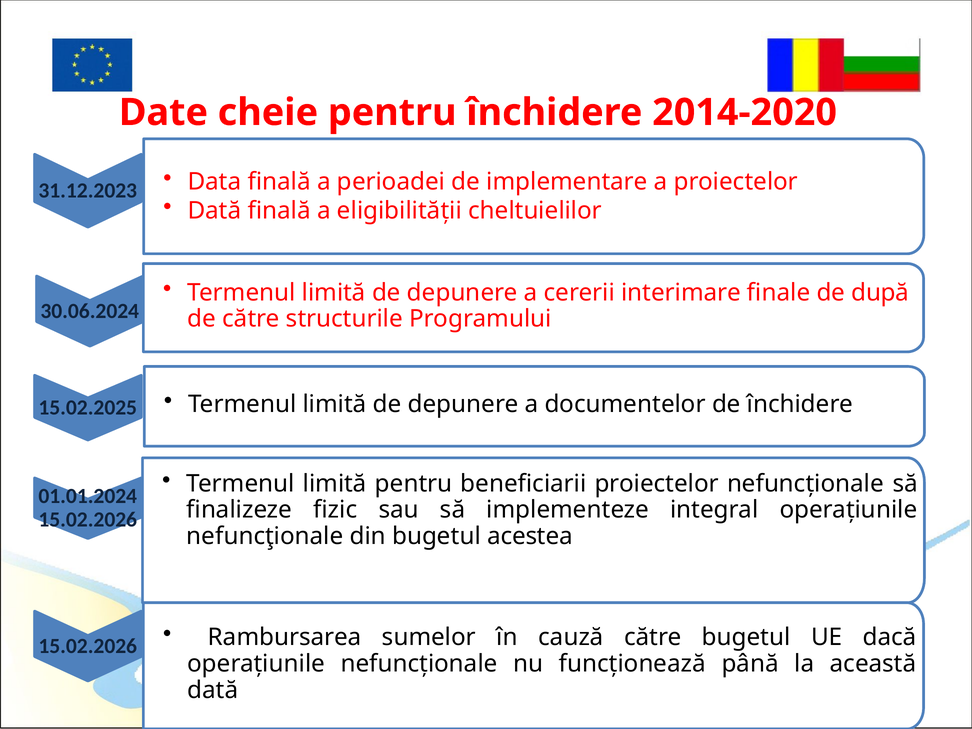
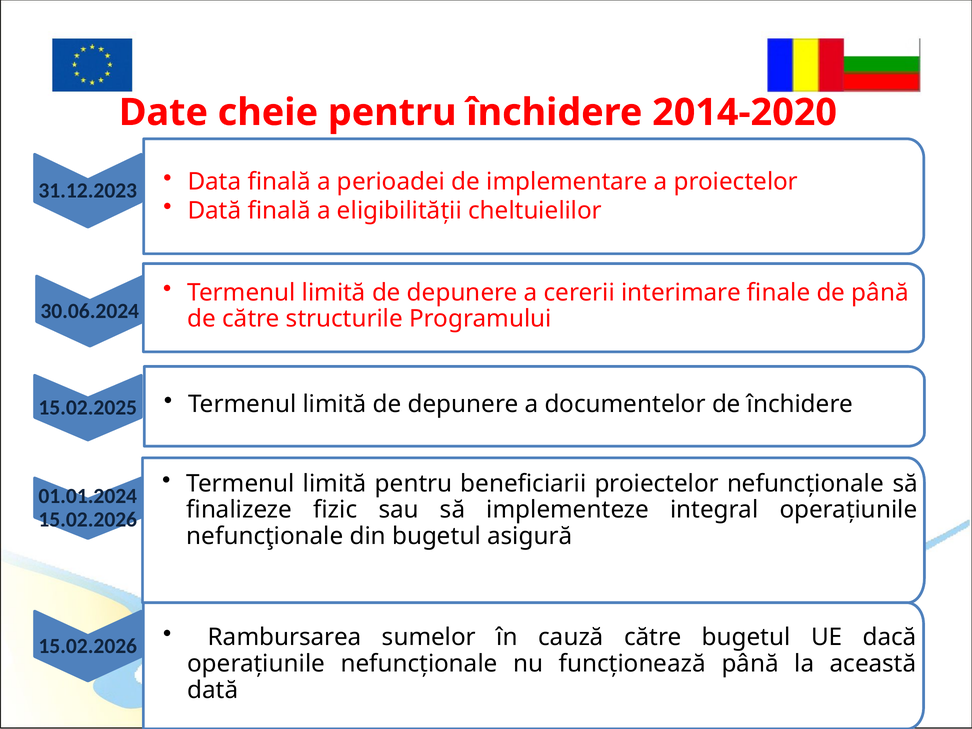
de după: după -> până
acestea: acestea -> asigură
